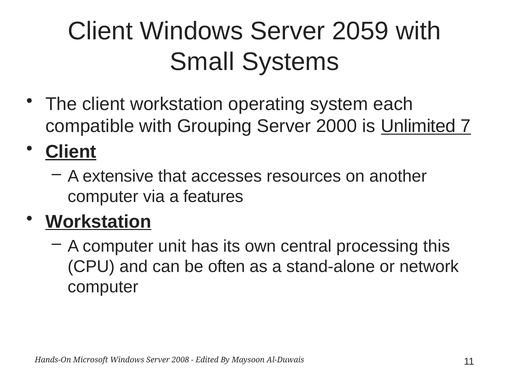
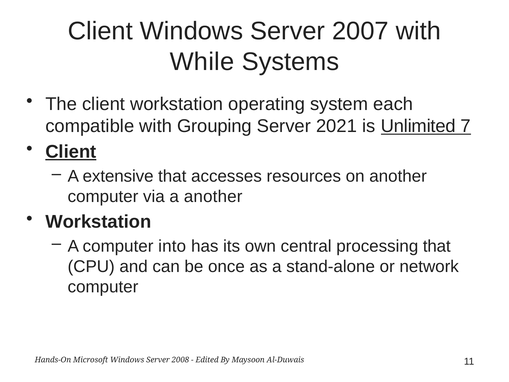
2059: 2059 -> 2007
Small: Small -> While
2000: 2000 -> 2021
a features: features -> another
Workstation at (98, 222) underline: present -> none
unit: unit -> into
processing this: this -> that
often: often -> once
